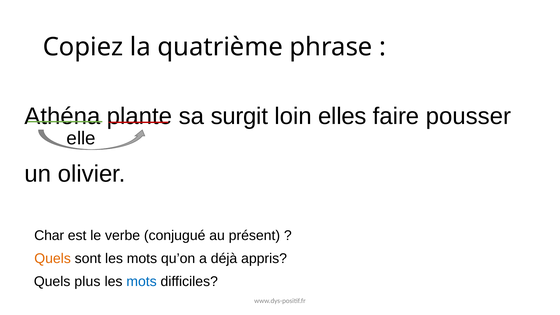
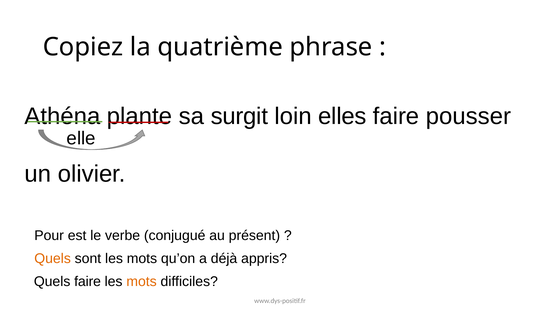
Char: Char -> Pour
Quels plus: plus -> faire
mots at (142, 281) colour: blue -> orange
